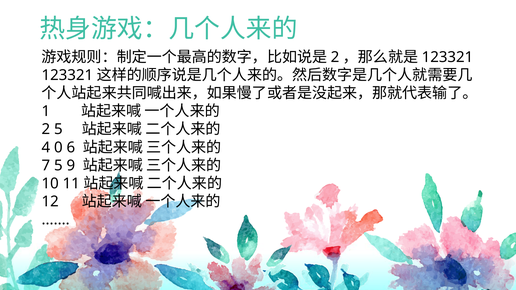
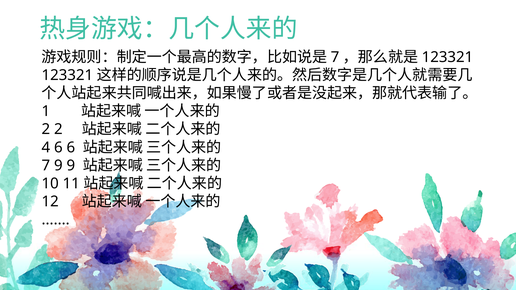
2 at (335, 57): 2 -> 7
2 5: 5 -> 2
4 0: 0 -> 6
7 5: 5 -> 9
